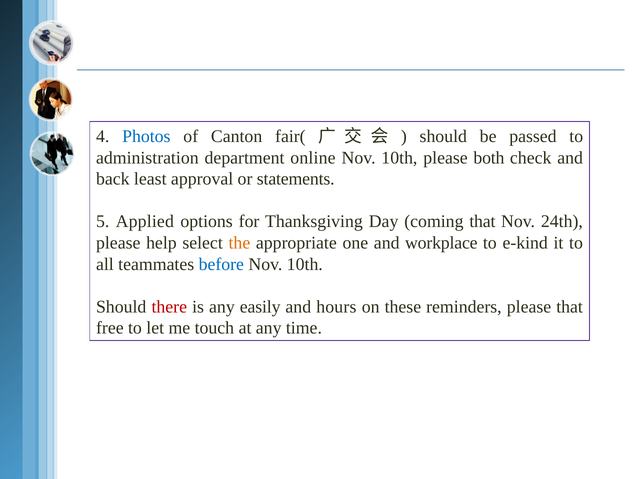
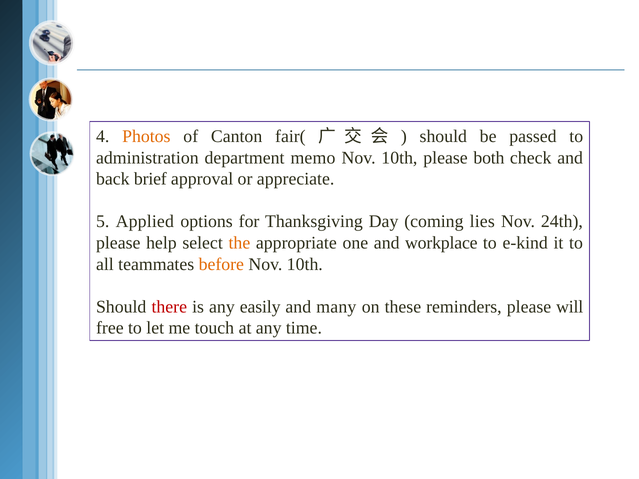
Photos colour: blue -> orange
online: online -> memo
least: least -> brief
statements: statements -> appreciate
coming that: that -> lies
before colour: blue -> orange
hours: hours -> many
please that: that -> will
